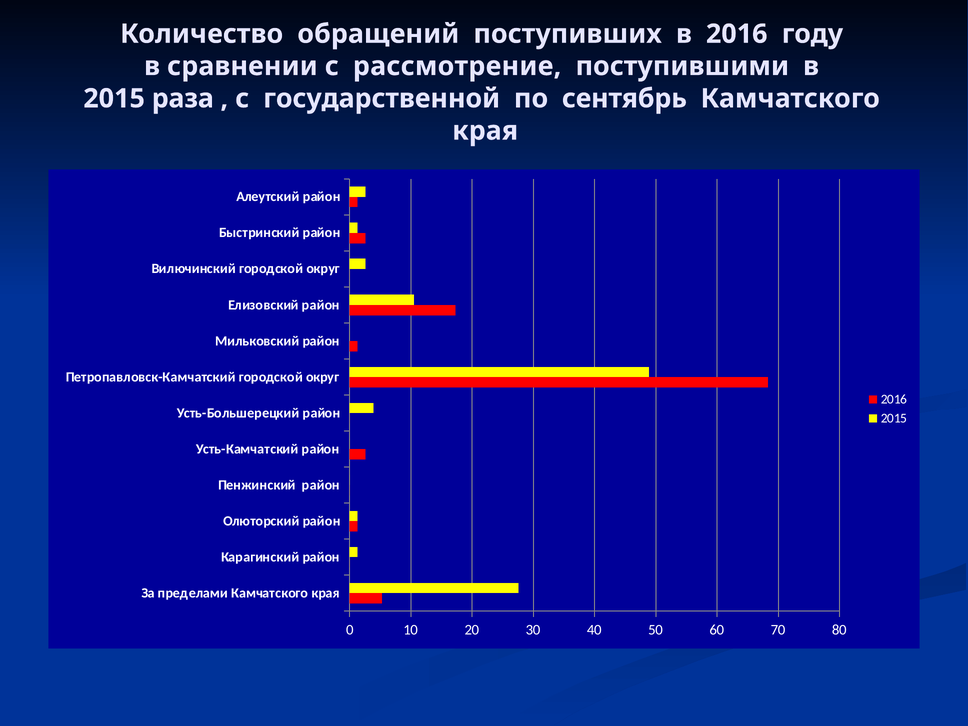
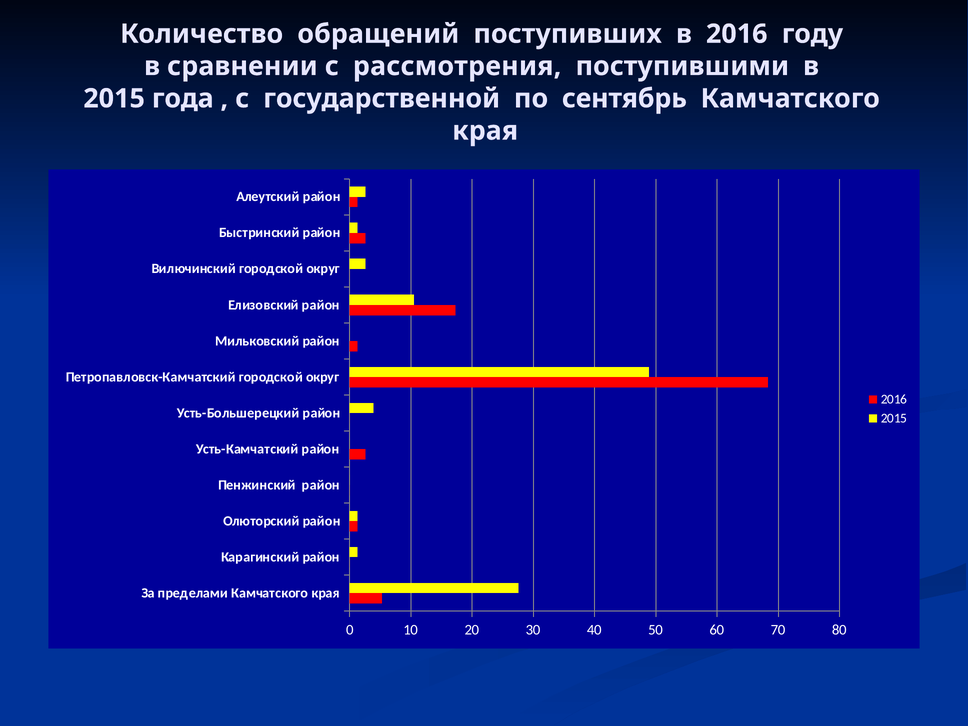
рассмотрение: рассмотрение -> рассмотрения
раза: раза -> года
